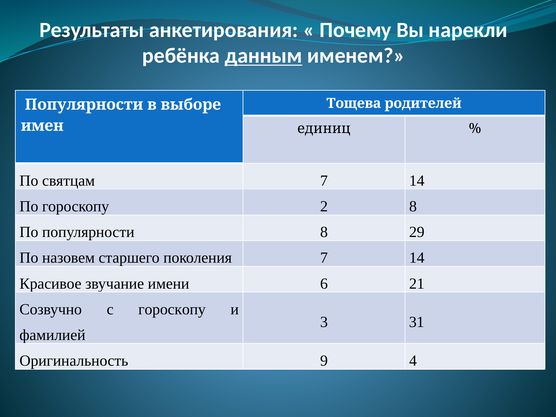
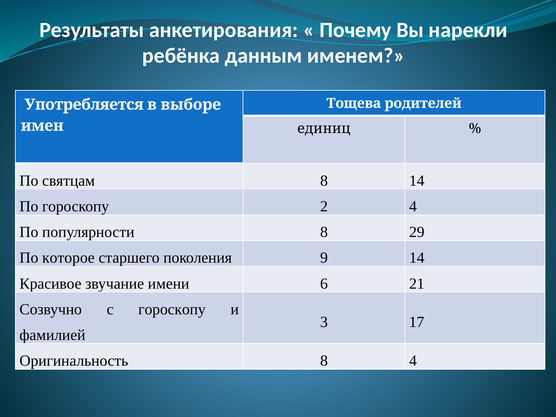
данным underline: present -> none
Популярности at (84, 105): Популярности -> Употребляется
святцам 7: 7 -> 8
2 8: 8 -> 4
назовем: назовем -> которое
поколения 7: 7 -> 9
31: 31 -> 17
Оригинальность 9: 9 -> 8
